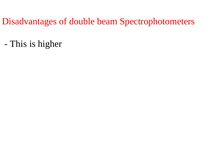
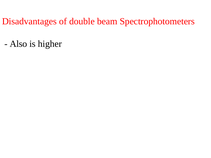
This: This -> Also
